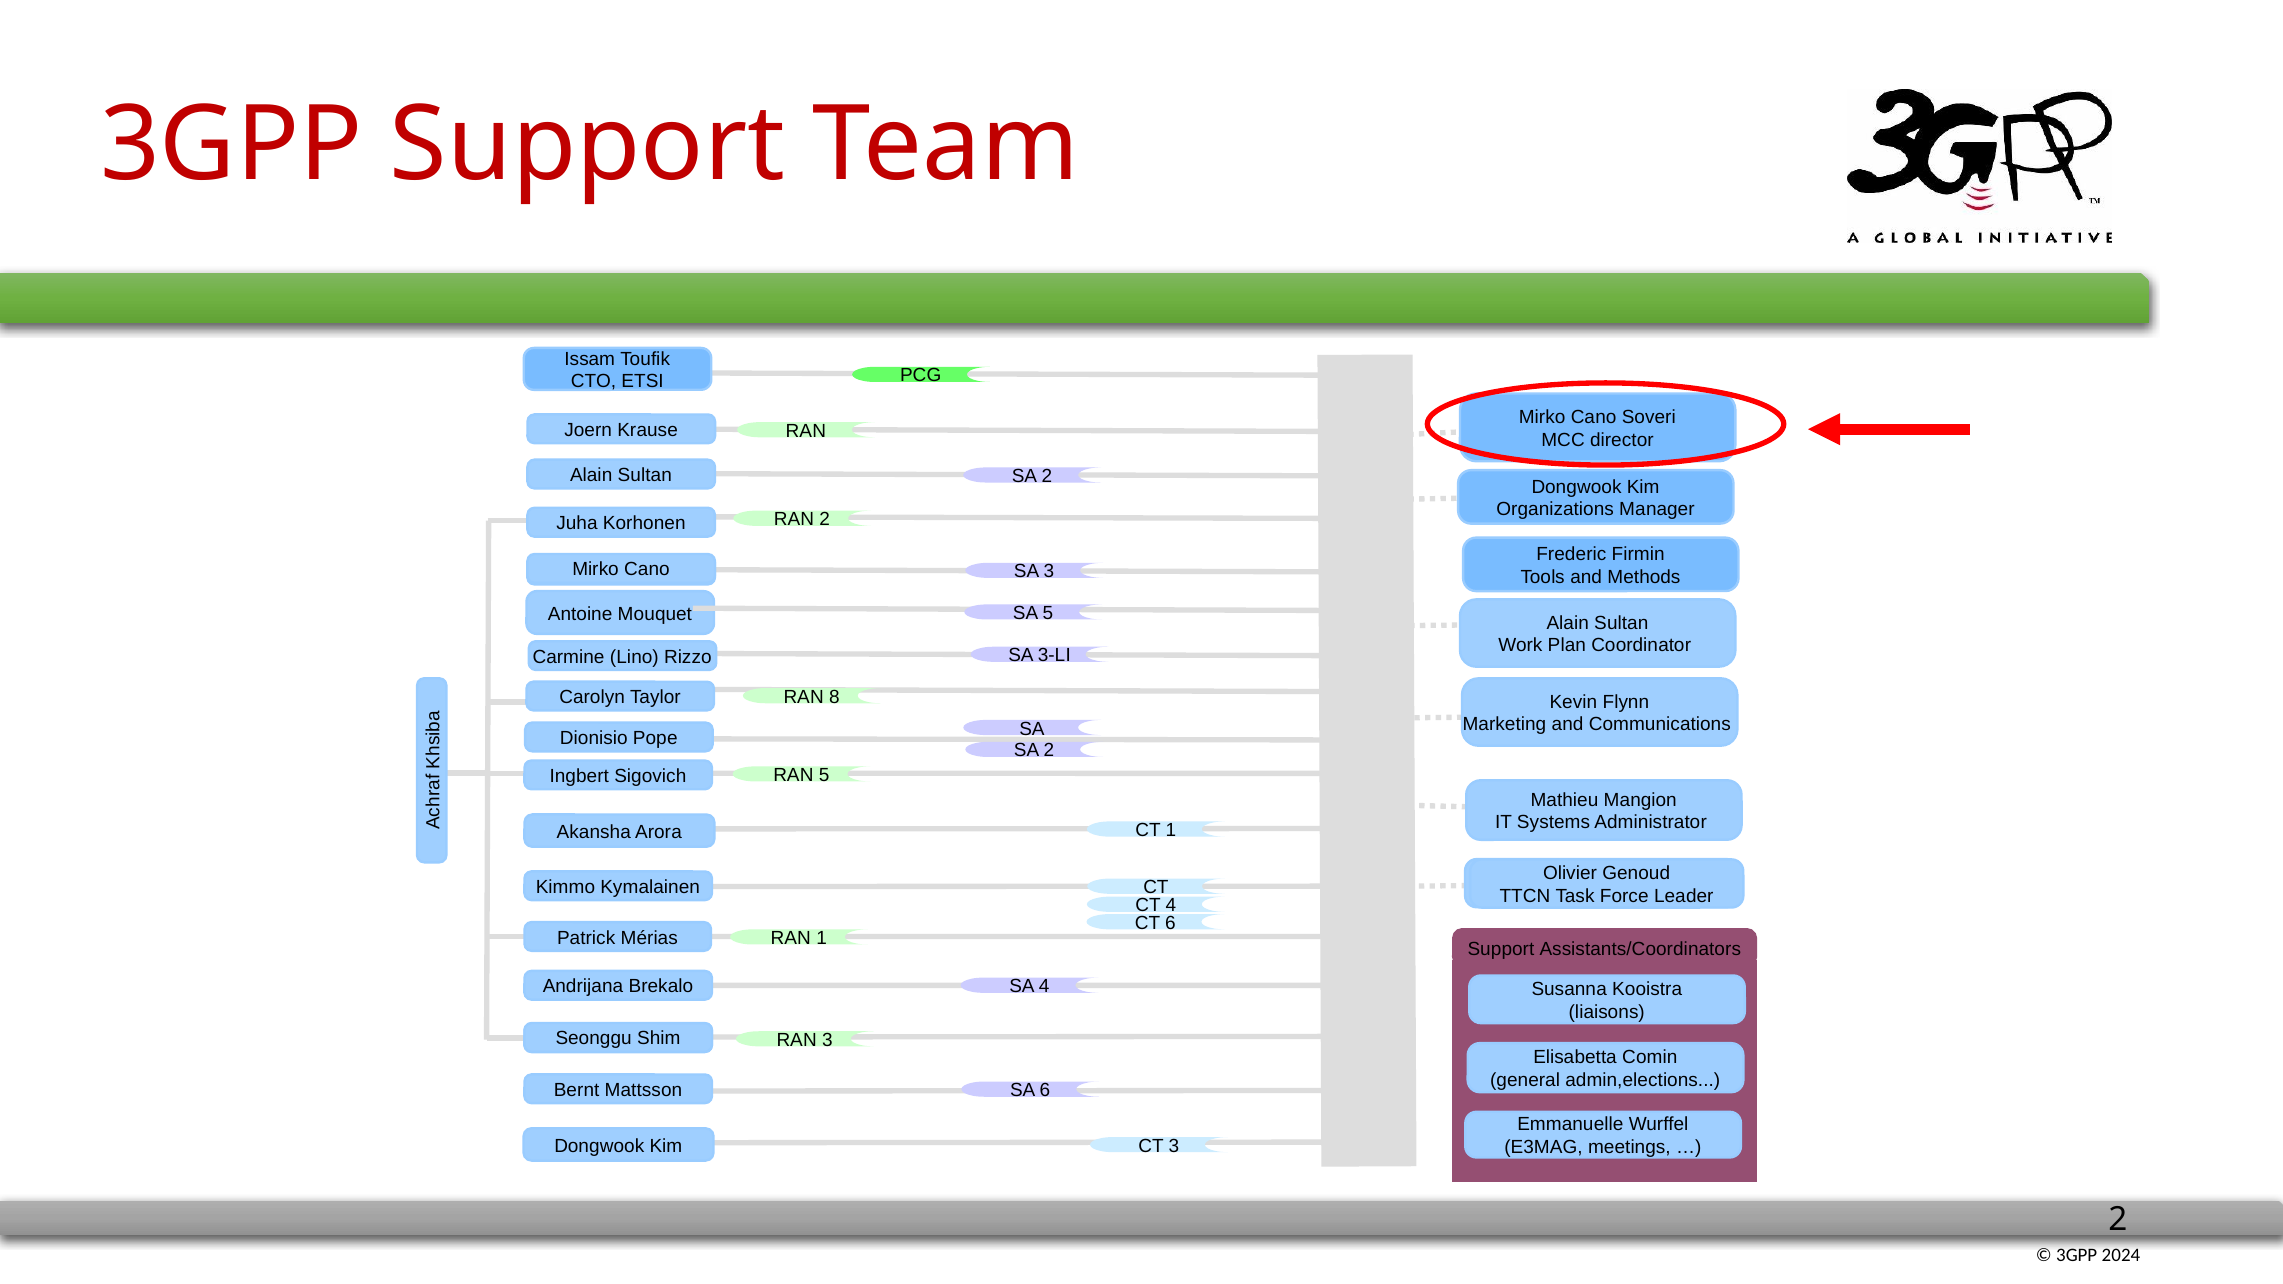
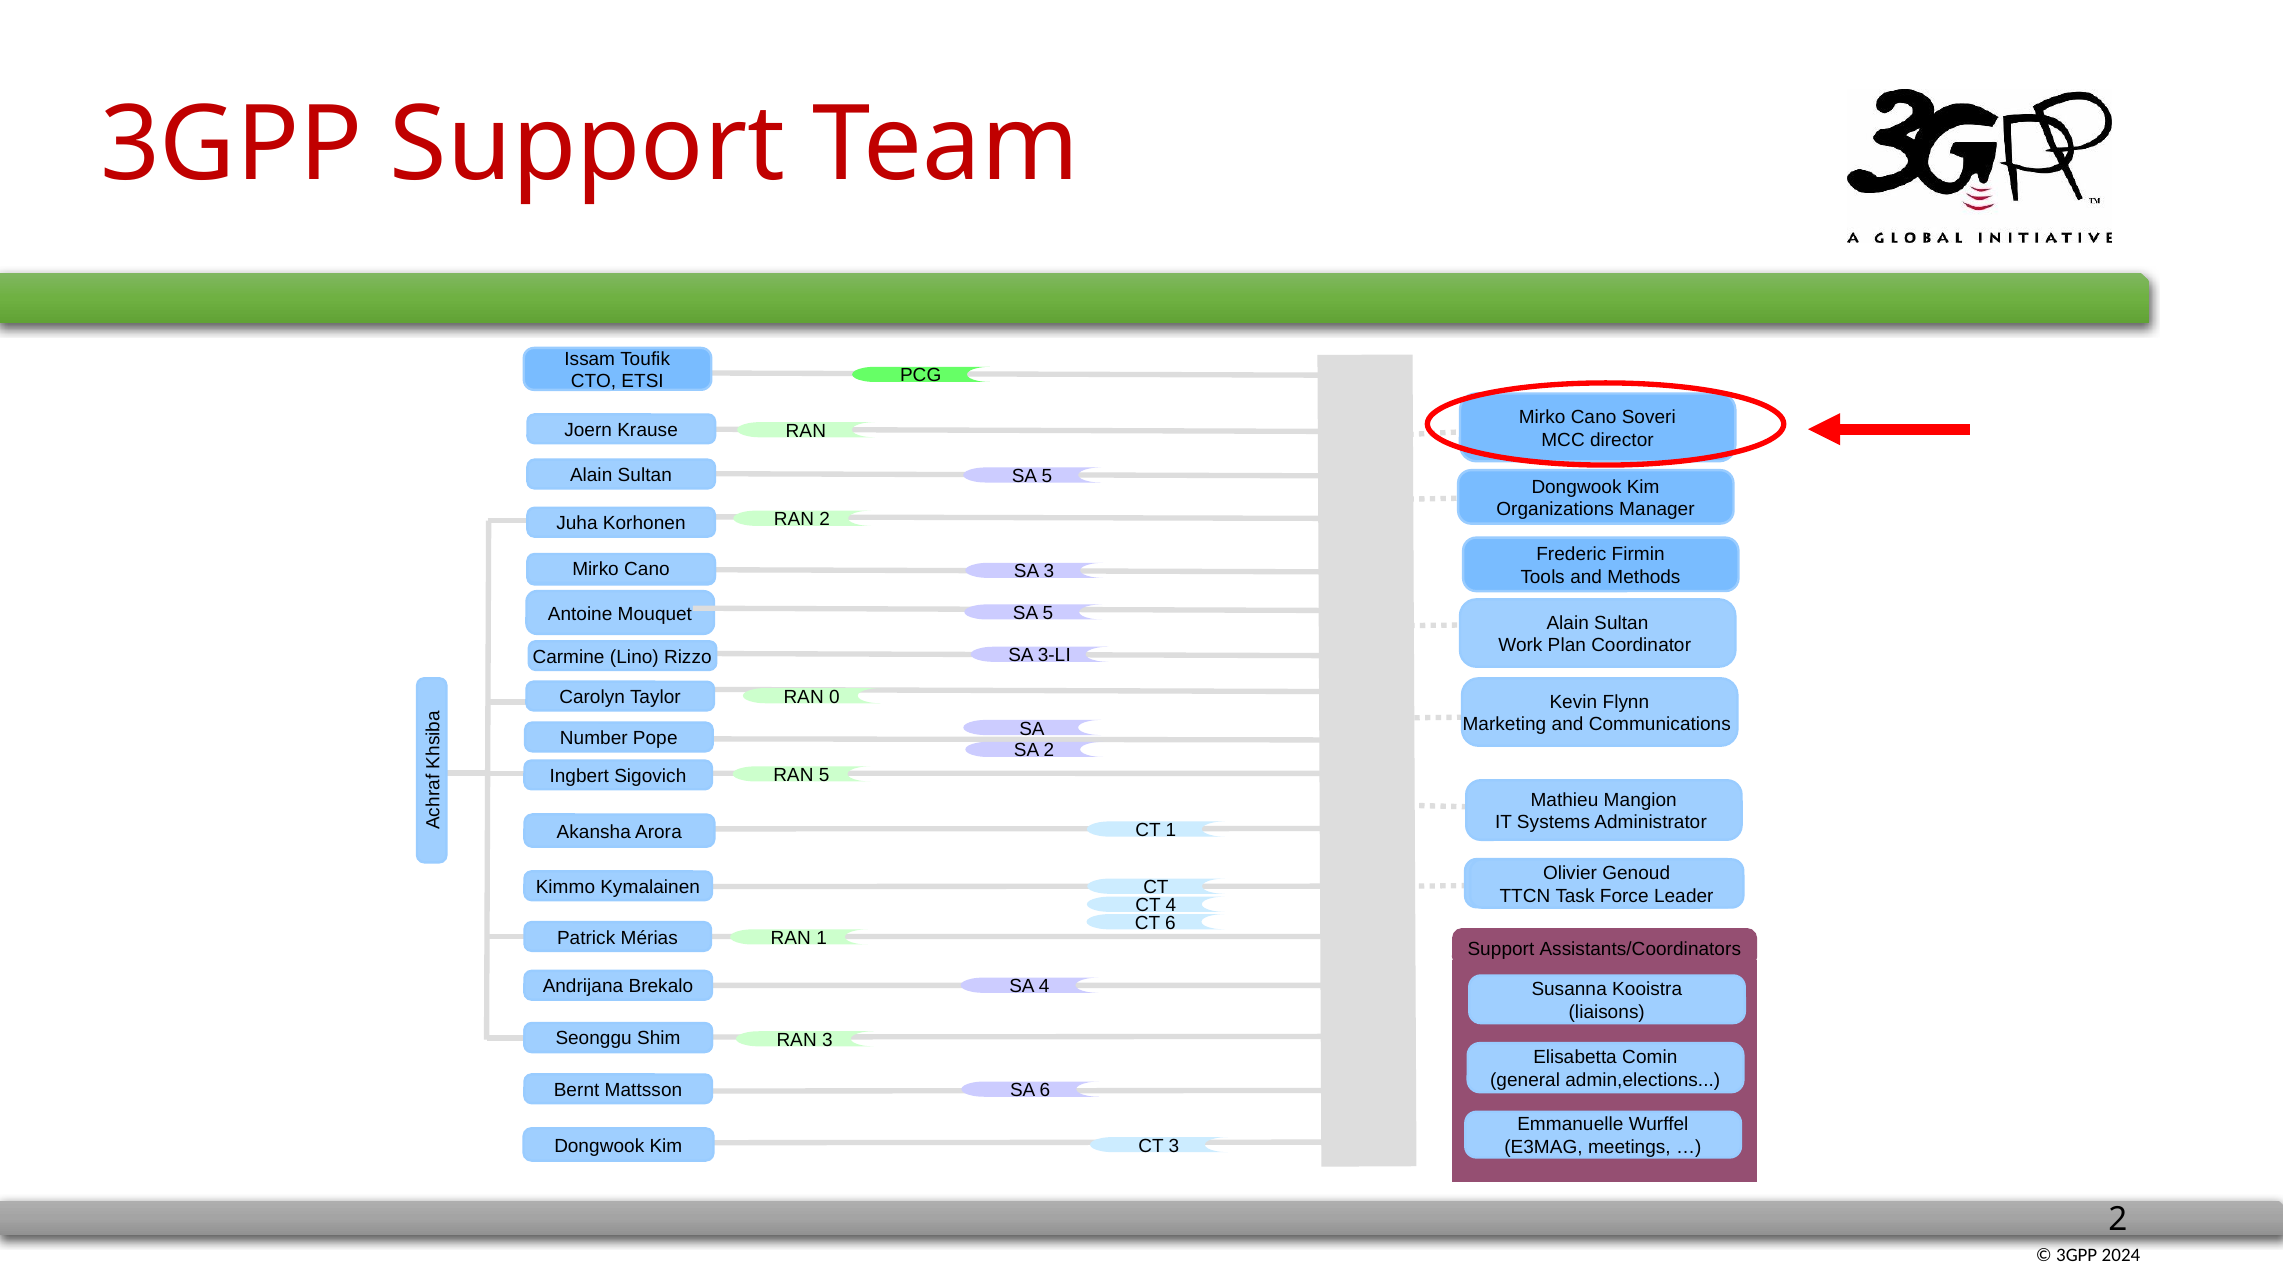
Sultan SA 2: 2 -> 5
8: 8 -> 0
Dionisio at (594, 738): Dionisio -> Number
